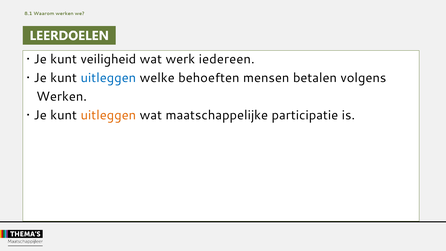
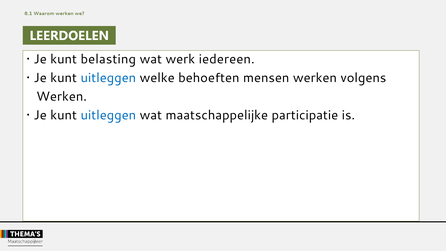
veiligheid: veiligheid -> belasting
mensen betalen: betalen -> werken
uitleggen at (108, 115) colour: orange -> blue
